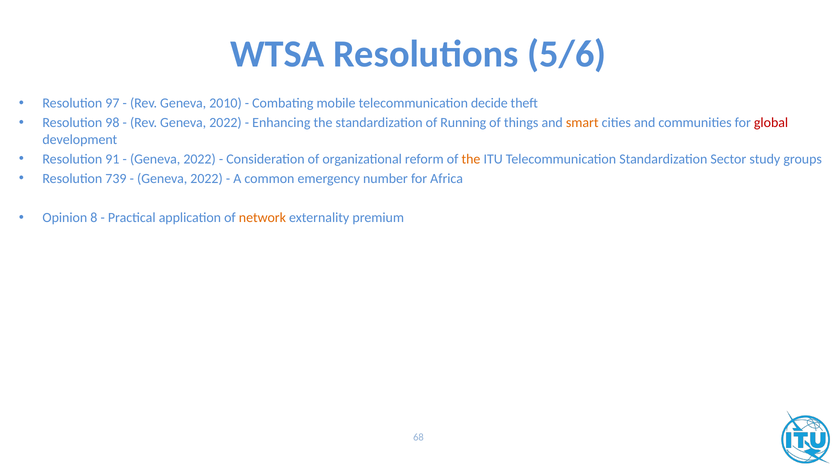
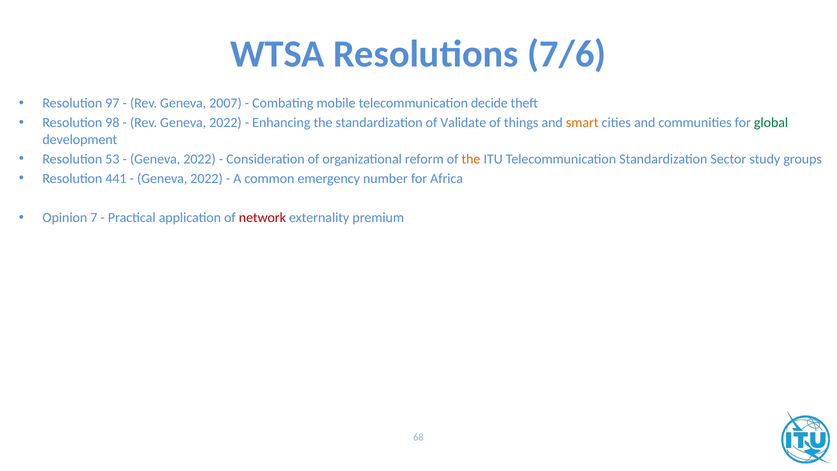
5/6: 5/6 -> 7/6
2010: 2010 -> 2007
Running: Running -> Validate
global colour: red -> green
91: 91 -> 53
739: 739 -> 441
8: 8 -> 7
network colour: orange -> red
